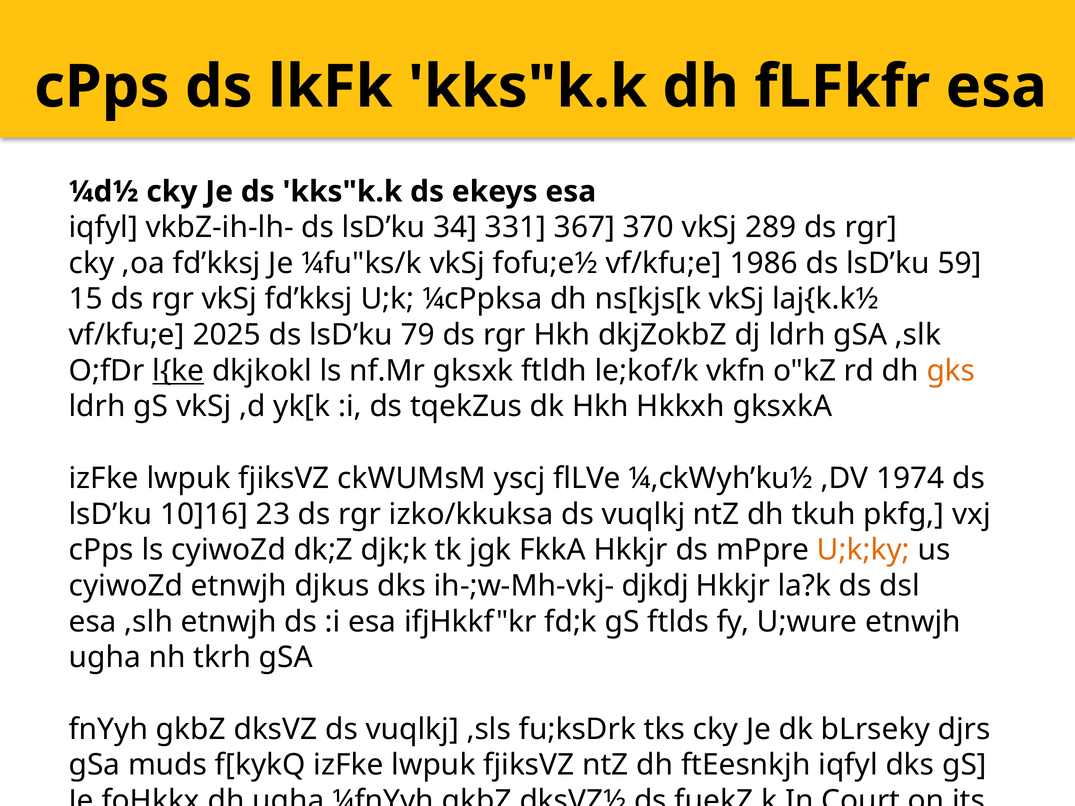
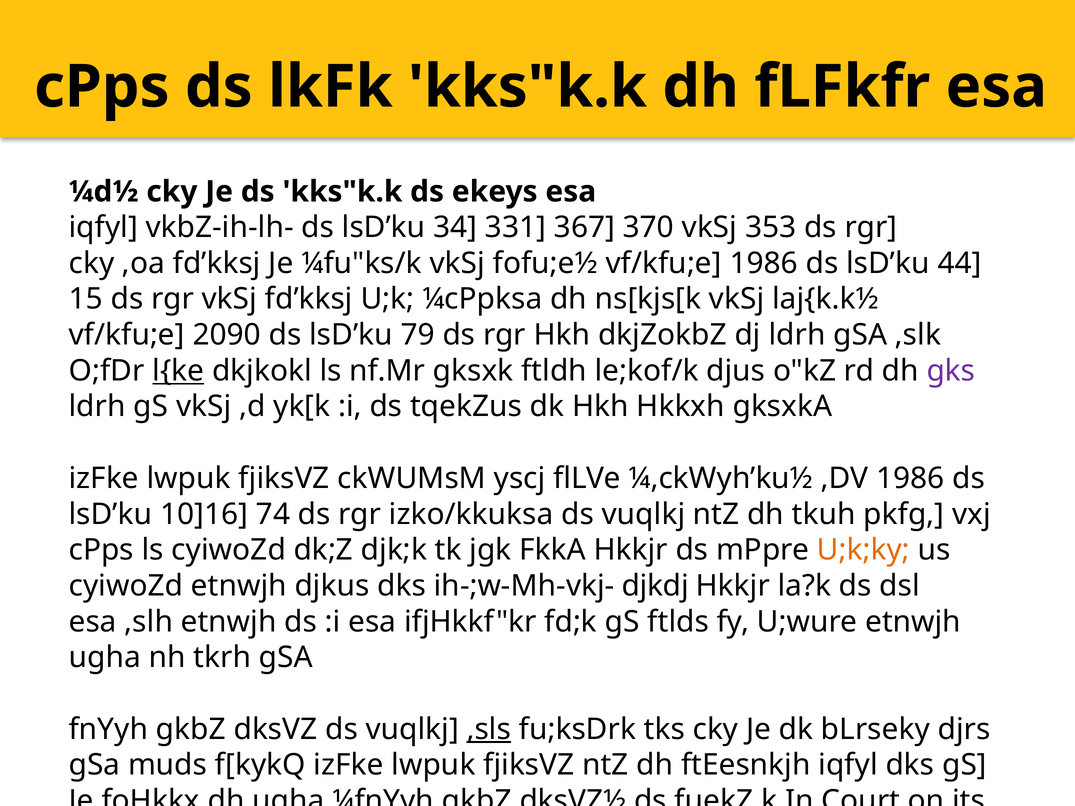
289: 289 -> 353
59: 59 -> 44
2025: 2025 -> 2090
vkfn: vkfn -> djus
gks colour: orange -> purple
,DV 1974: 1974 -> 1986
23: 23 -> 74
,sls underline: none -> present
